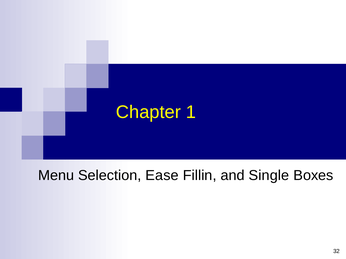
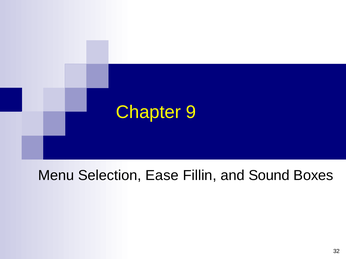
1: 1 -> 9
Single: Single -> Sound
